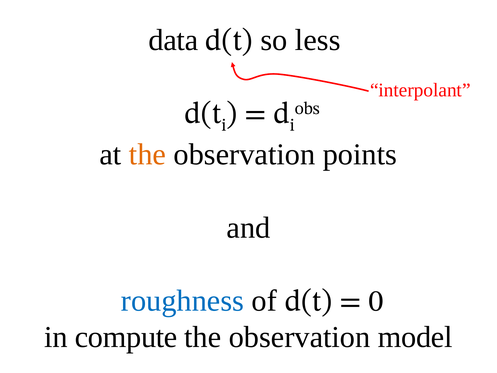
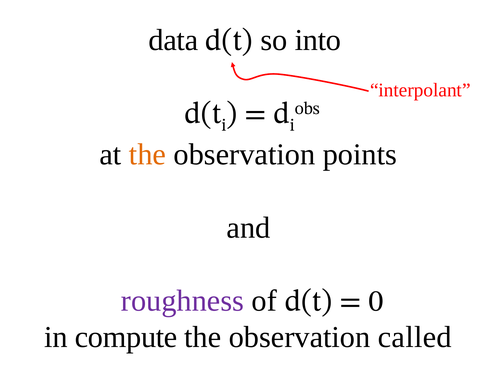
less: less -> into
roughness colour: blue -> purple
model: model -> called
